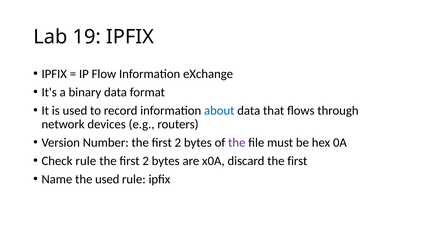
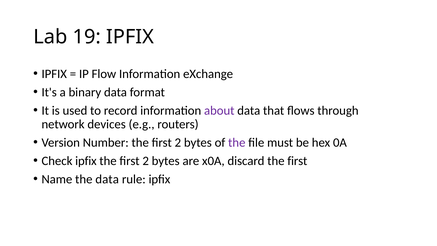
about colour: blue -> purple
Check rule: rule -> ipfix
the used: used -> data
